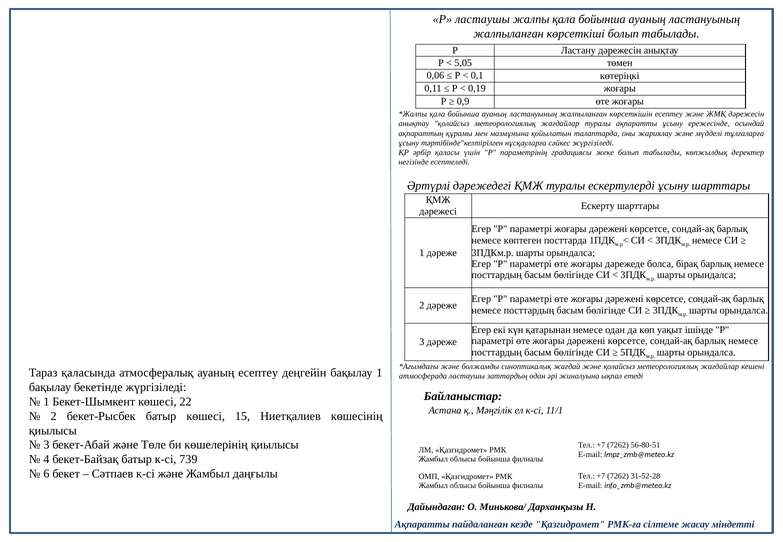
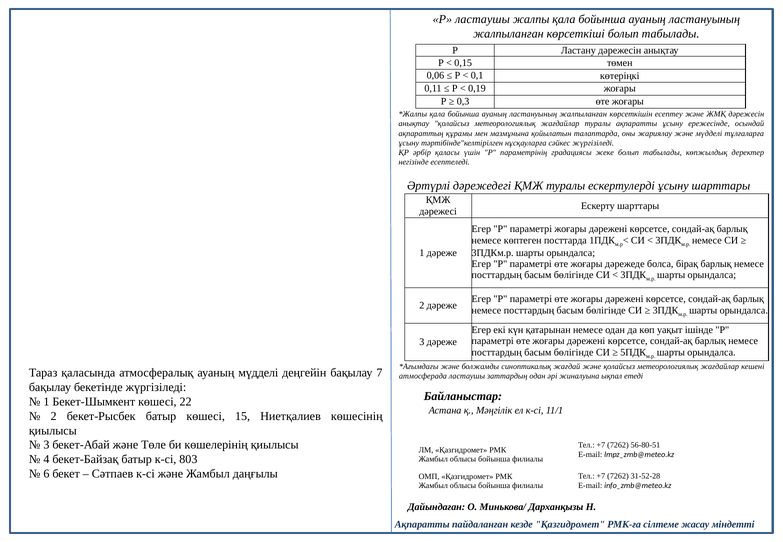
5,05: 5,05 -> 0,15
0,9: 0,9 -> 0,3
ауаның есептеу: есептеу -> мүдделі
бақылау 1: 1 -> 7
739: 739 -> 803
